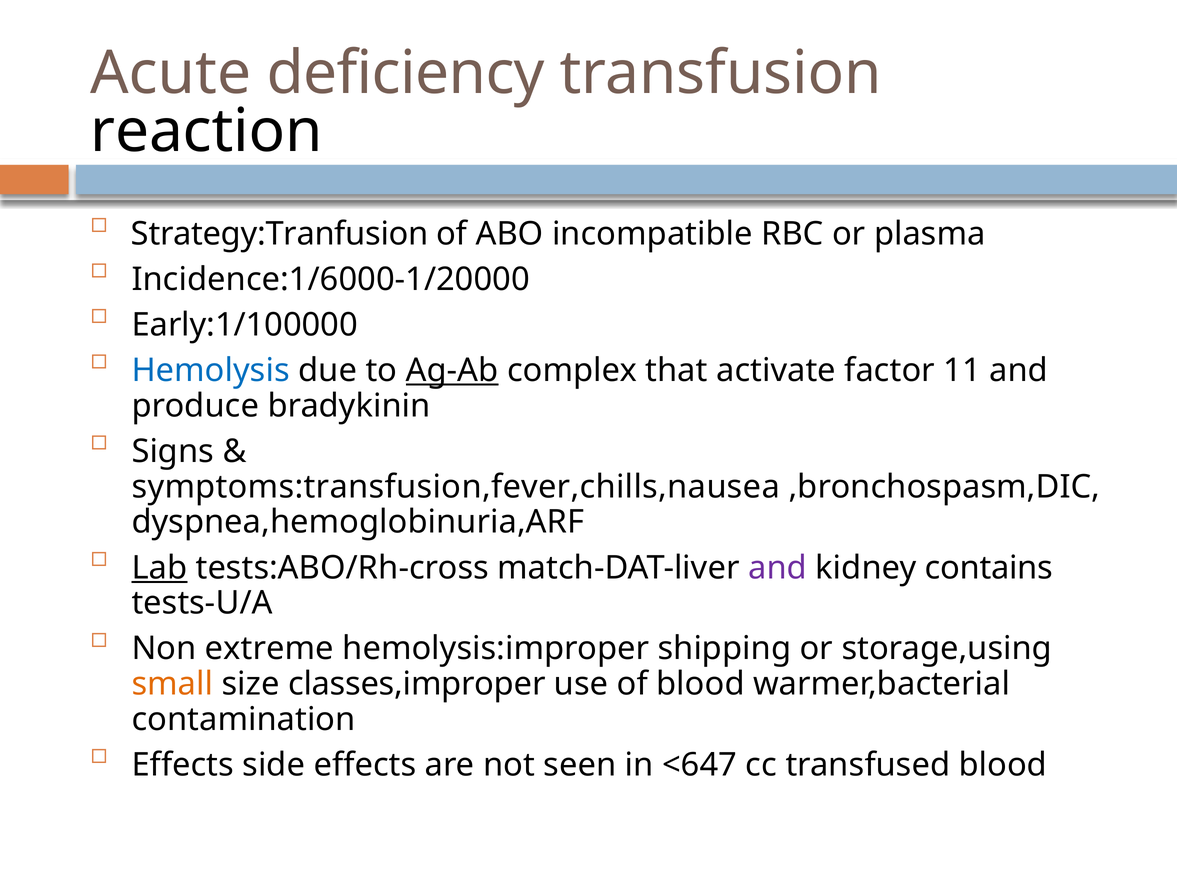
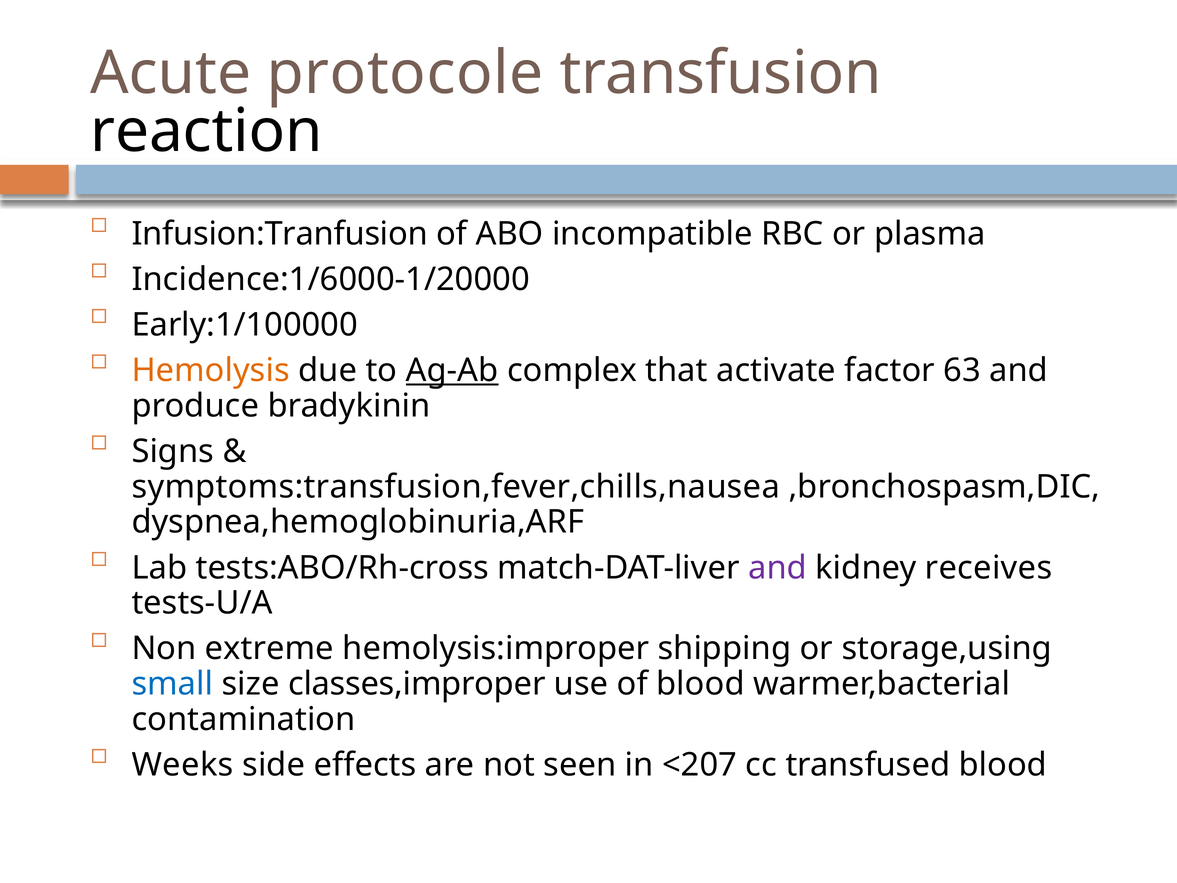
deficiency: deficiency -> protocole
Strategy:Tranfusion: Strategy:Tranfusion -> Infusion:Tranfusion
Hemolysis colour: blue -> orange
11: 11 -> 63
Lab underline: present -> none
contains: contains -> receives
small colour: orange -> blue
Effects at (183, 765): Effects -> Weeks
<647: <647 -> <207
